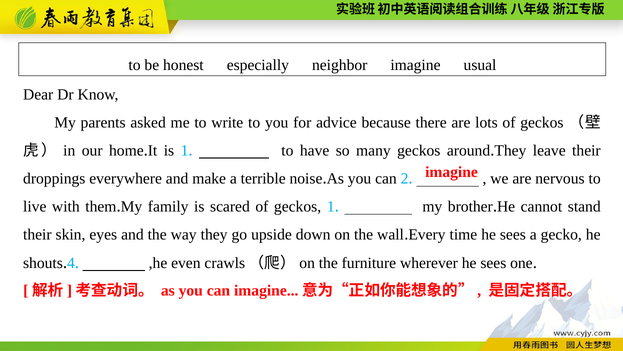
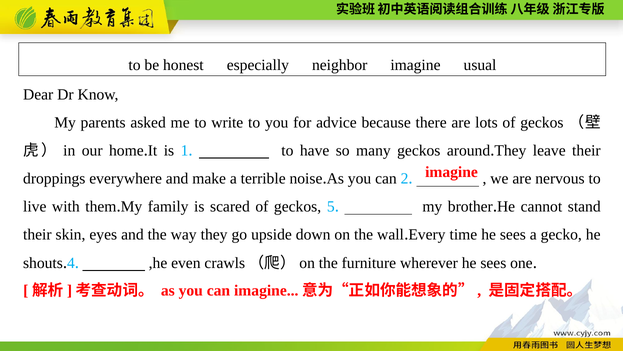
geckos 1: 1 -> 5
